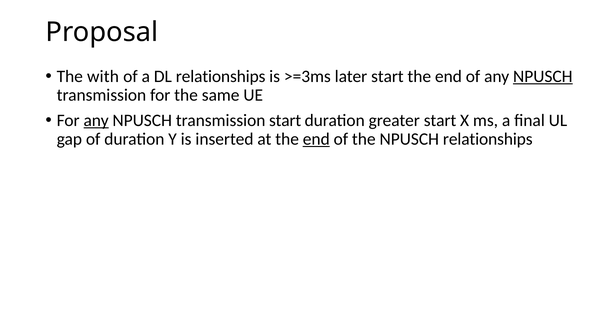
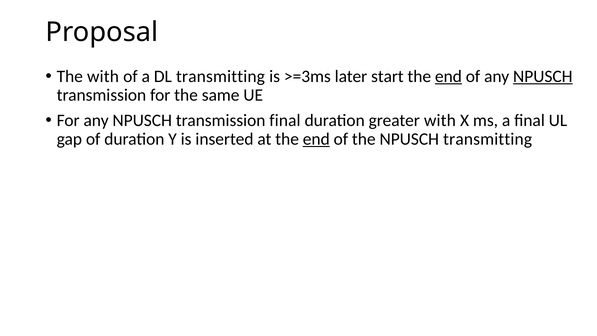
DL relationships: relationships -> transmitting
end at (448, 76) underline: none -> present
any at (96, 120) underline: present -> none
transmission start: start -> final
greater start: start -> with
NPUSCH relationships: relationships -> transmitting
